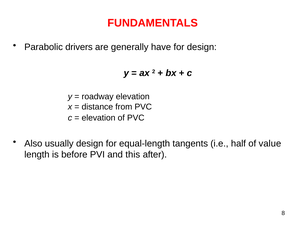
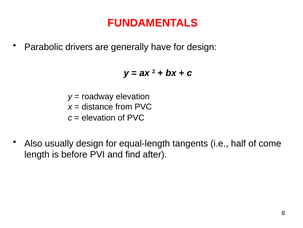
value: value -> come
this: this -> find
